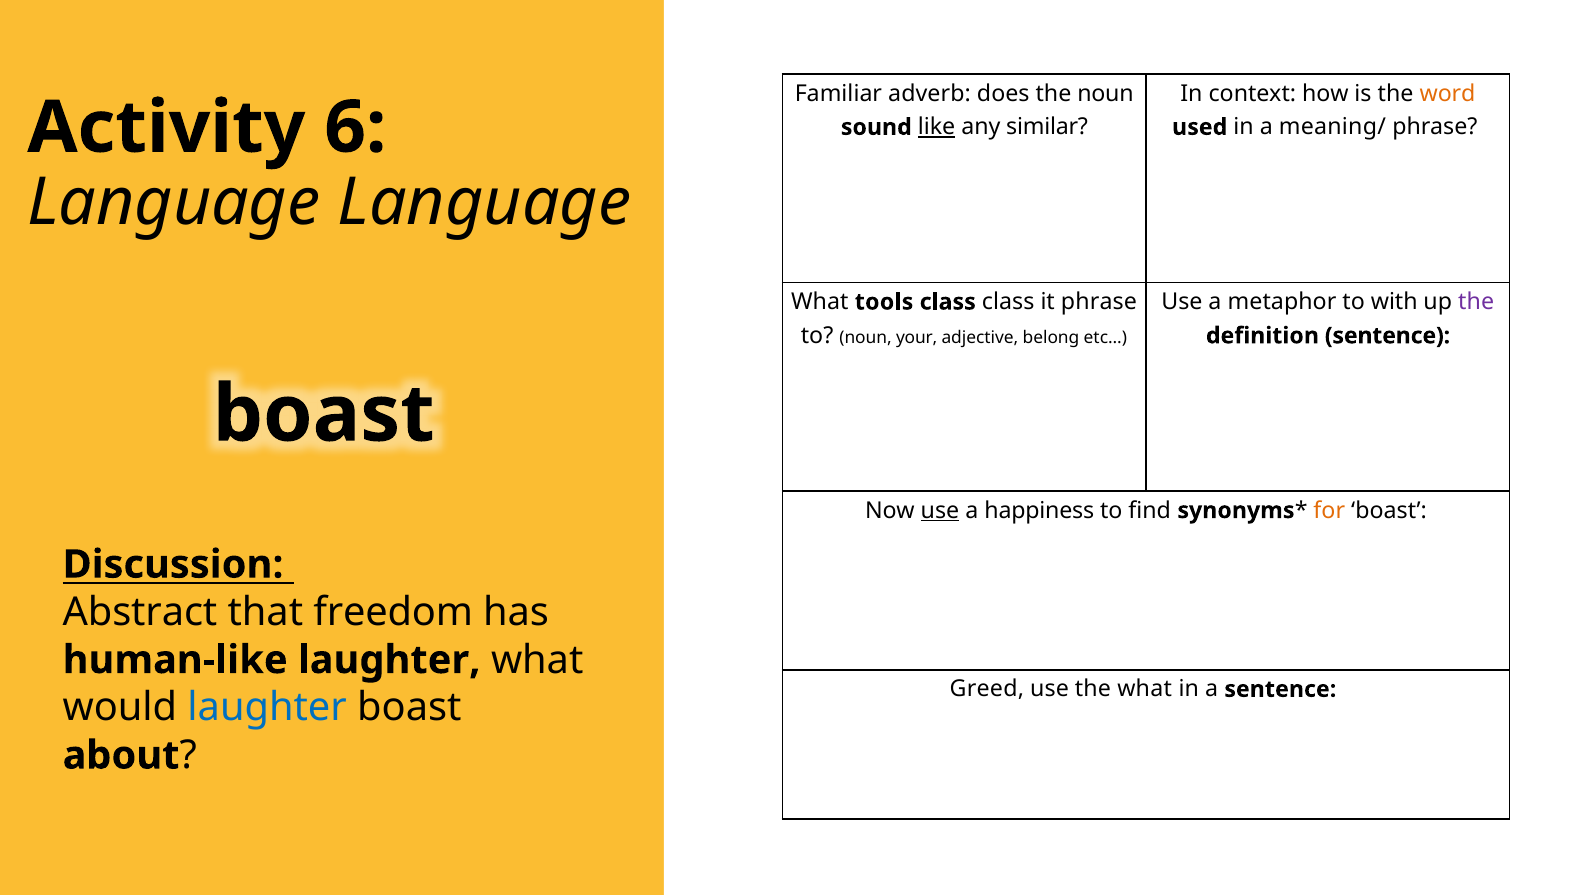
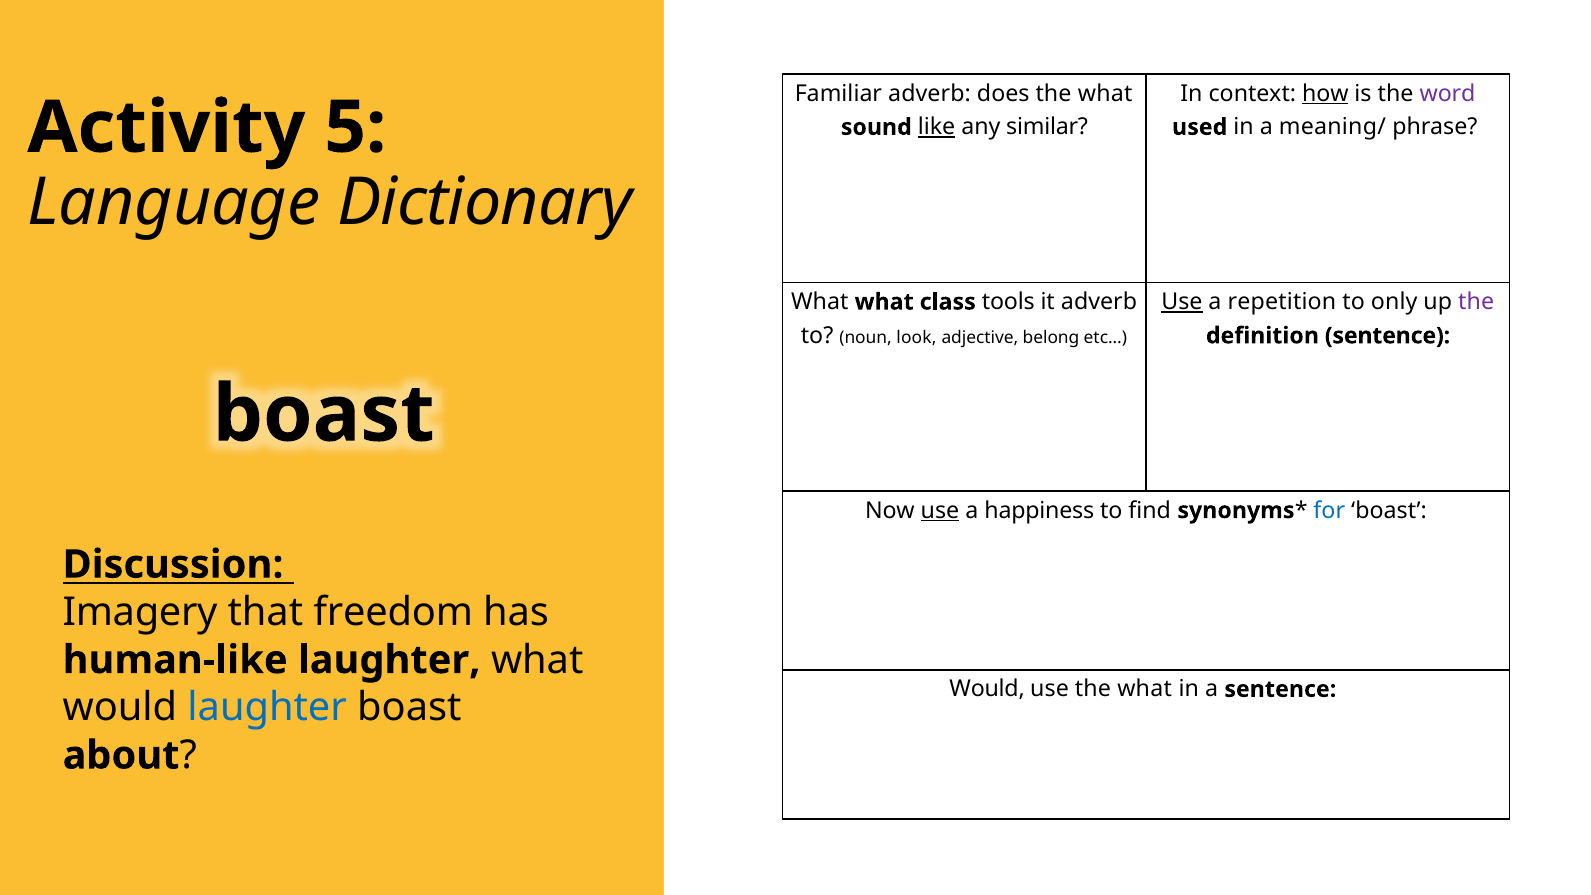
does the noun: noun -> what
how underline: none -> present
word colour: orange -> purple
6: 6 -> 5
Language Language: Language -> Dictionary
What tools: tools -> what
class class: class -> tools
it phrase: phrase -> adverb
Use at (1182, 302) underline: none -> present
metaphor: metaphor -> repetition
with: with -> only
your: your -> look
for colour: orange -> blue
Abstract: Abstract -> Imagery
Greed at (987, 689): Greed -> Would
